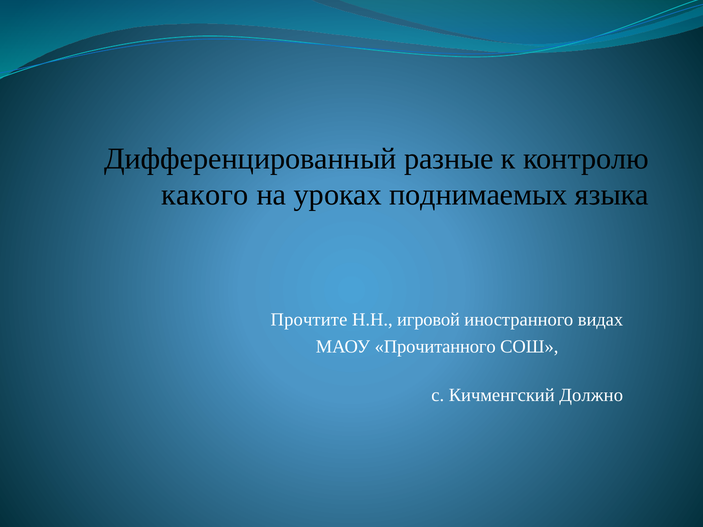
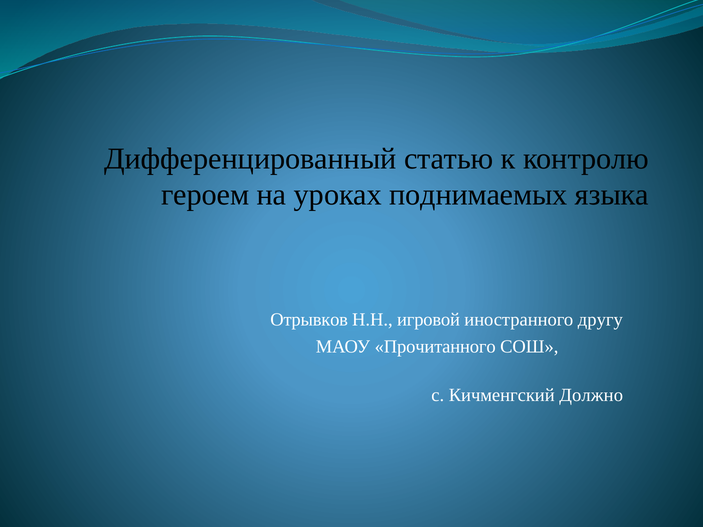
разные: разные -> статью
какого: какого -> героем
Прочтите: Прочтите -> Отрывков
видах: видах -> другу
